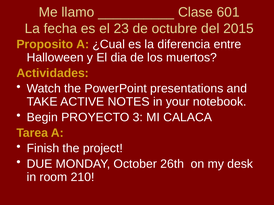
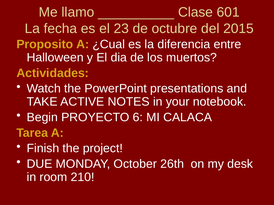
3: 3 -> 6
